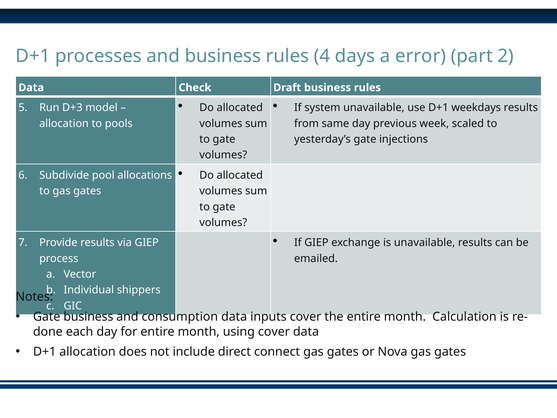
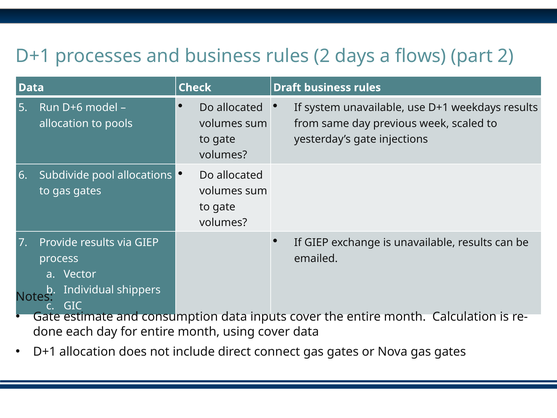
rules 4: 4 -> 2
error: error -> flows
D+3: D+3 -> D+6
Gate business: business -> estimate
